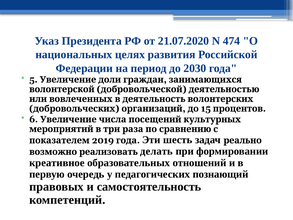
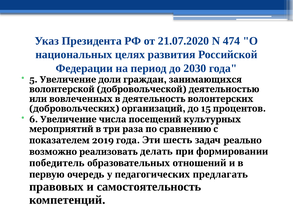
креативное: креативное -> победитель
познающий: познающий -> предлагать
